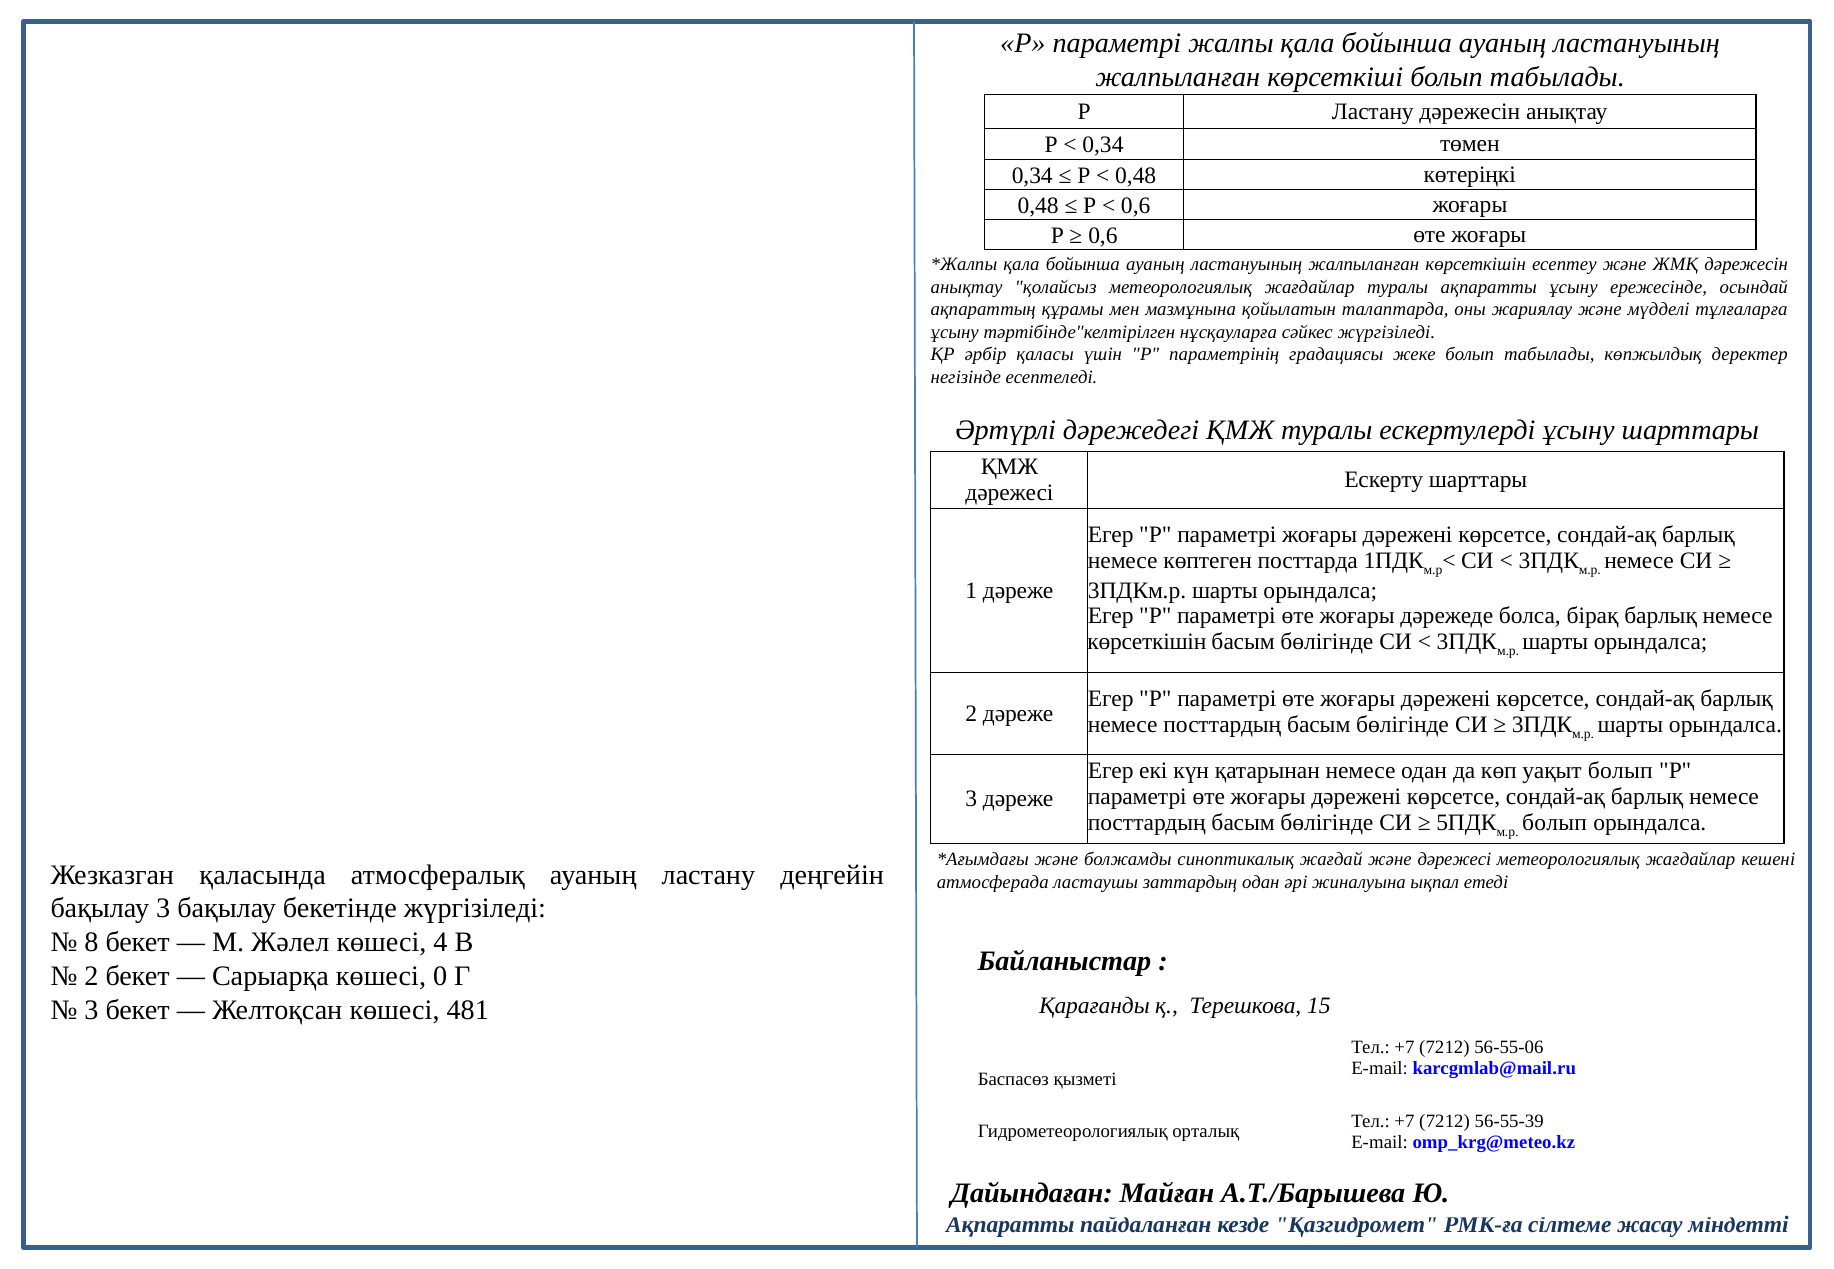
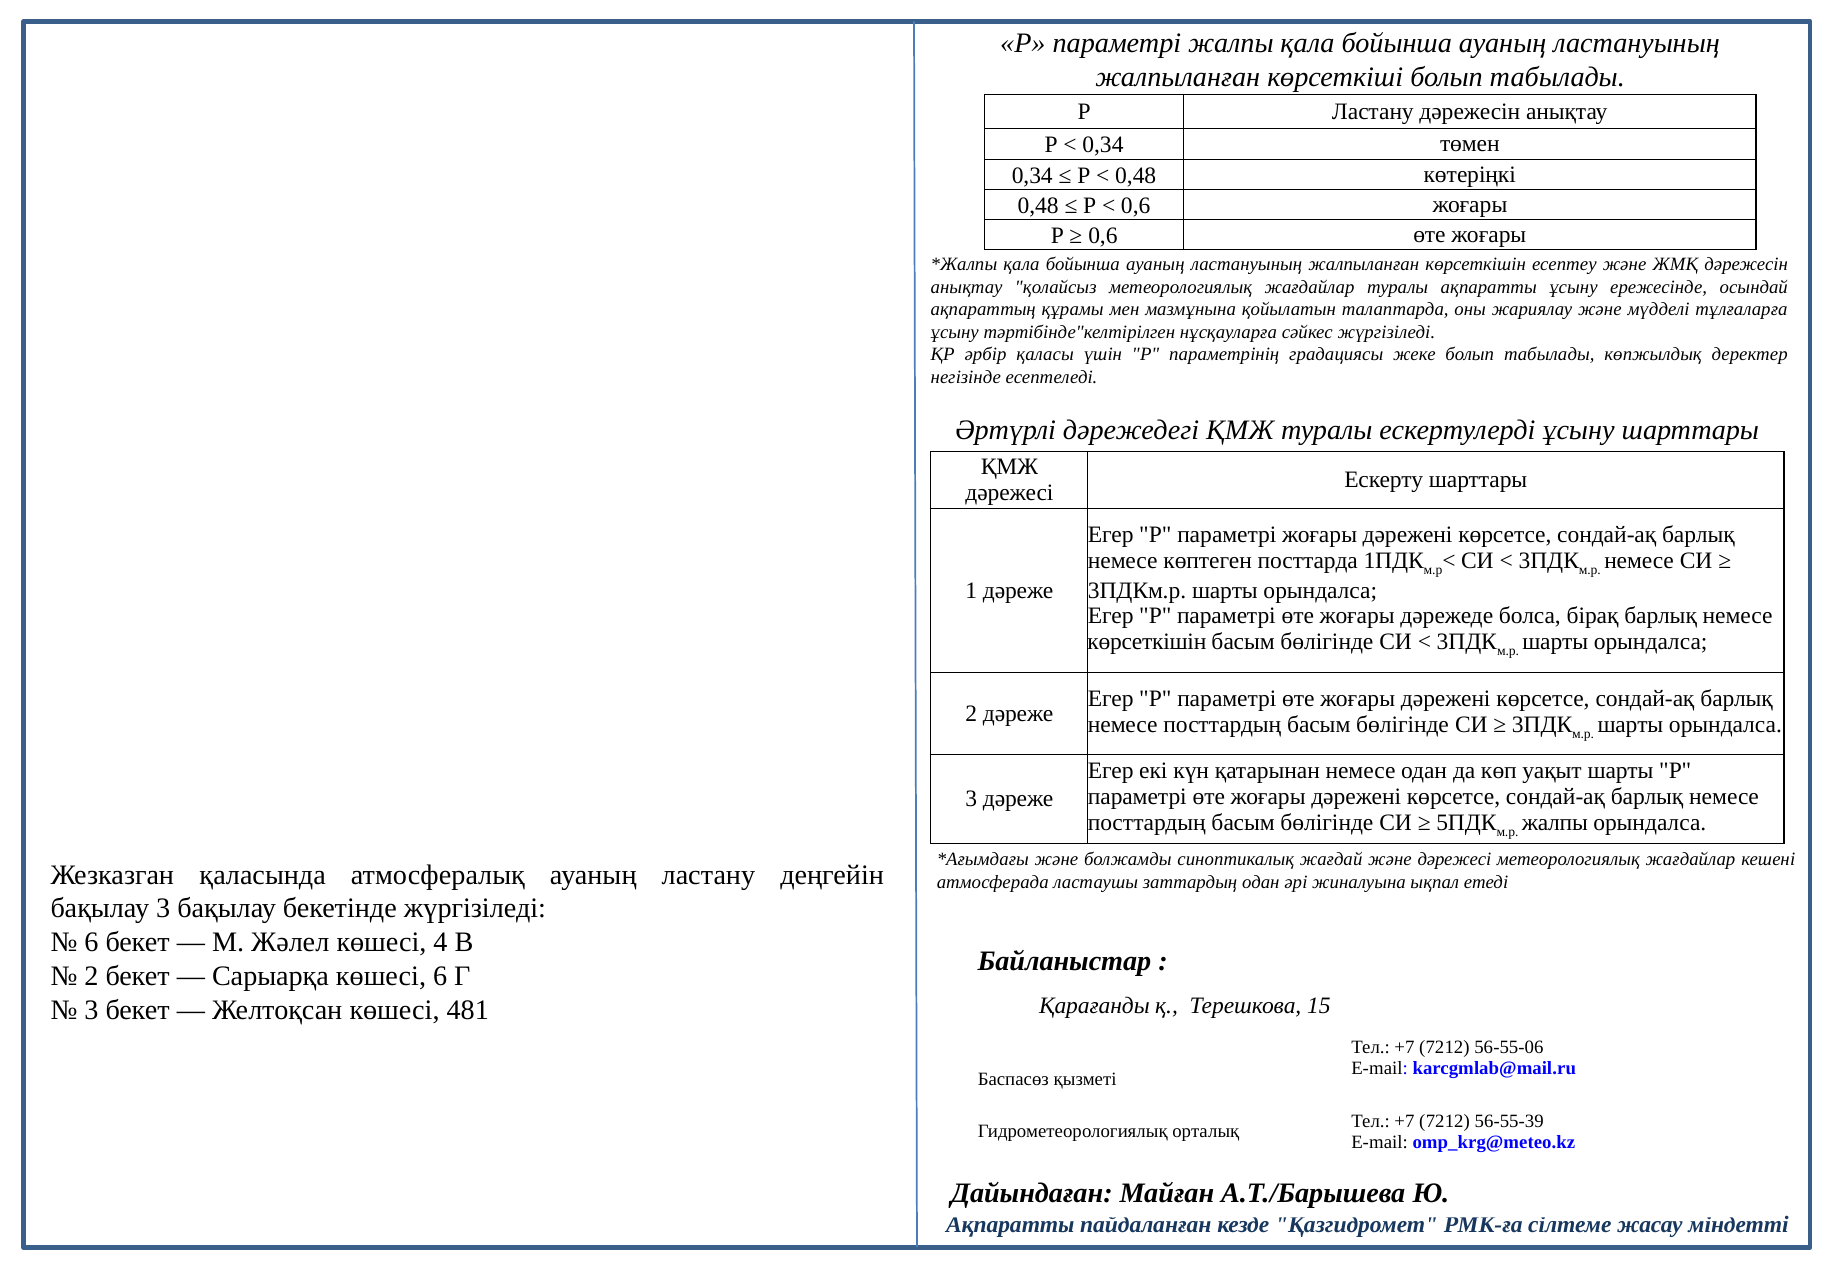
уақыт болып: болып -> шарты
болып at (1555, 823): болып -> жалпы
8 at (91, 943): 8 -> 6
көшесі 0: 0 -> 6
